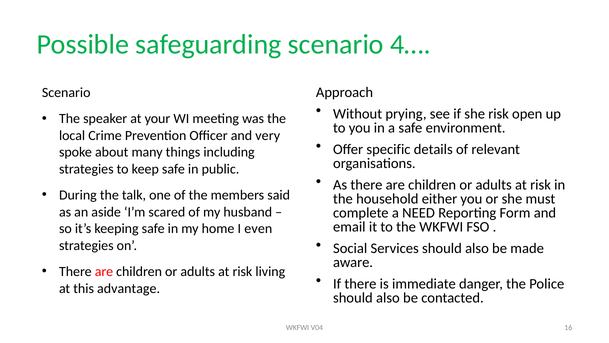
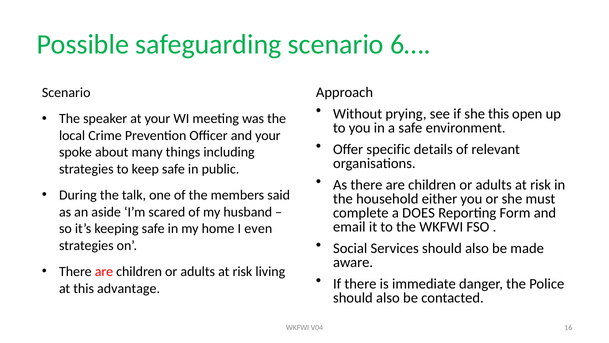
4…: 4… -> 6…
she risk: risk -> this
and very: very -> your
NEED: NEED -> DOES
